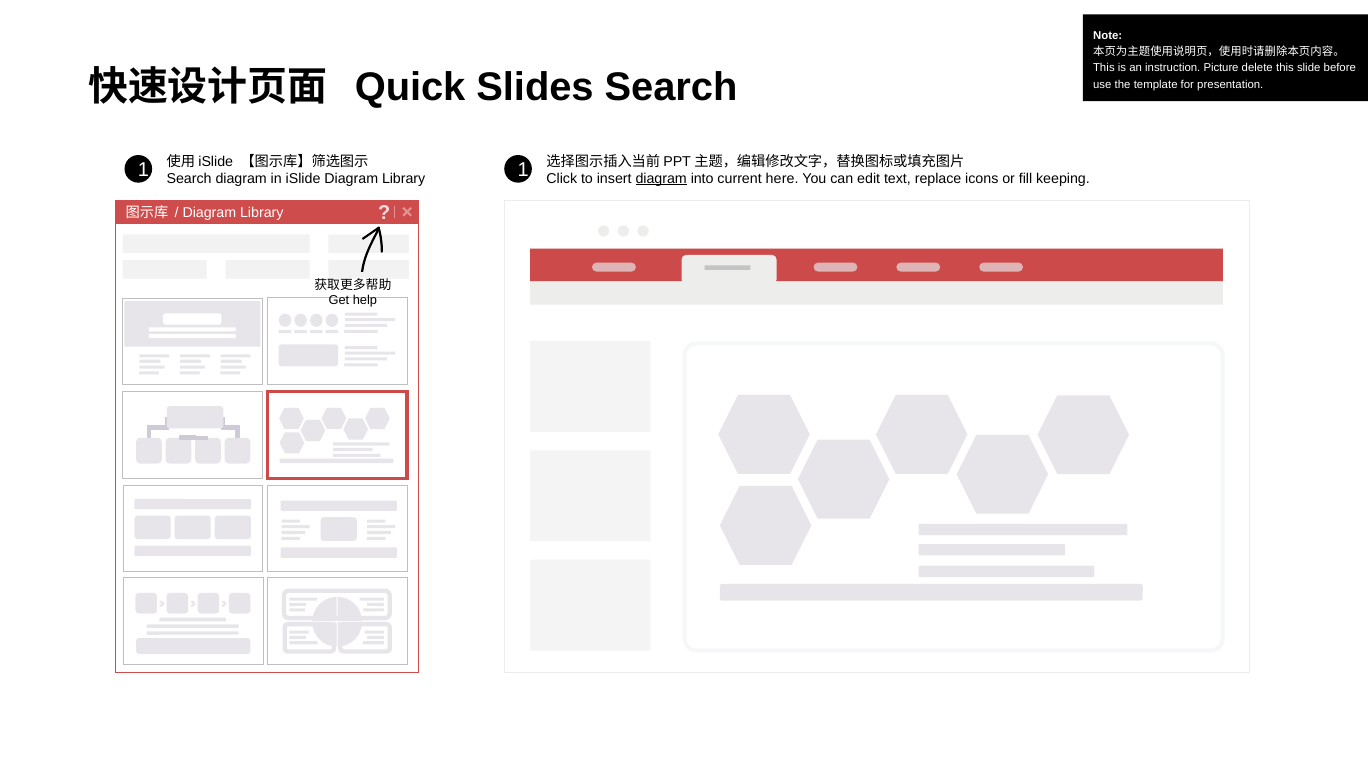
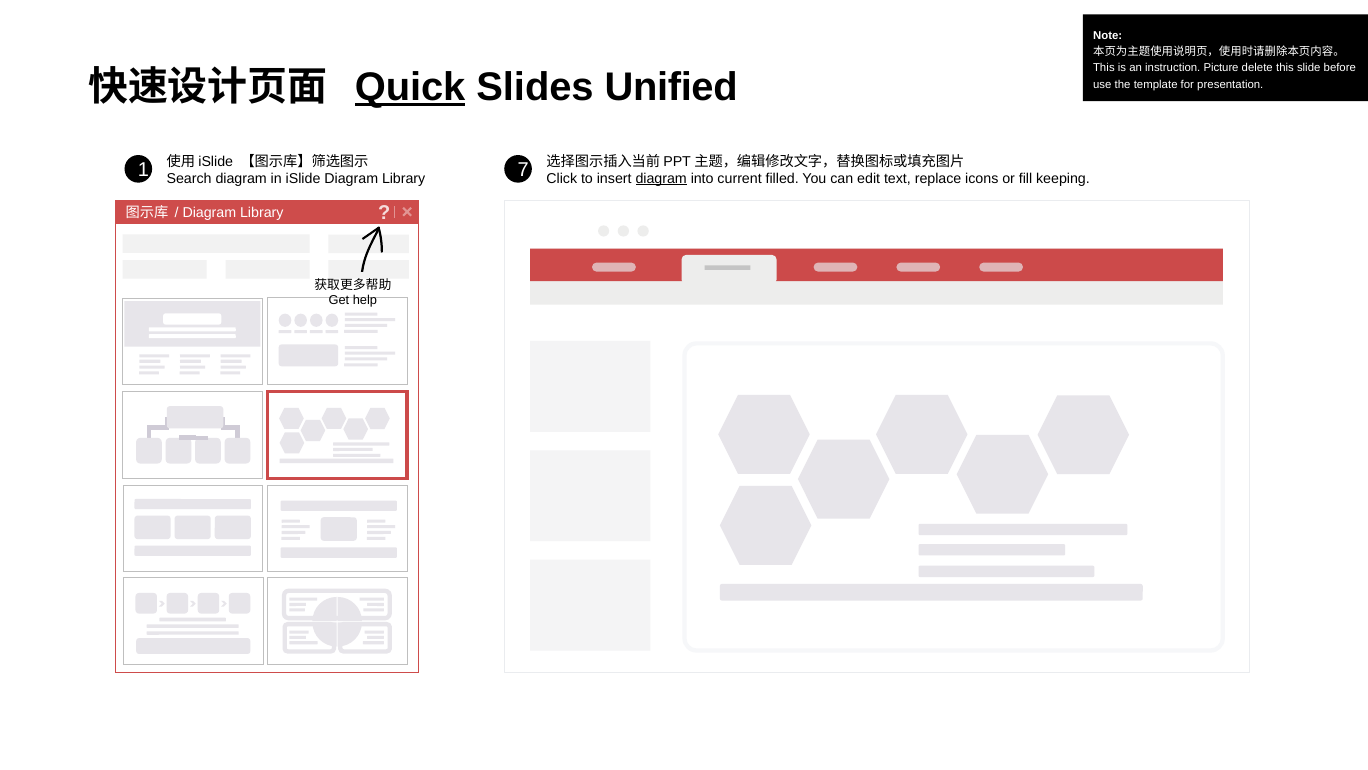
Quick underline: none -> present
Slides Search: Search -> Unified
1 1: 1 -> 7
here: here -> filled
